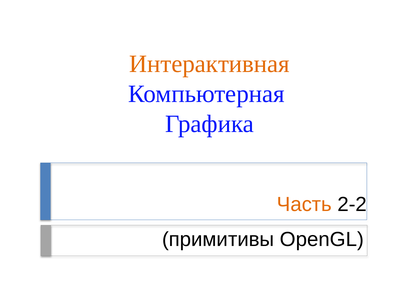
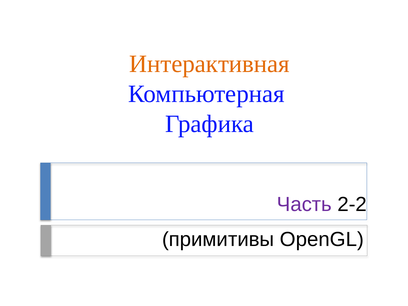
Часть colour: orange -> purple
